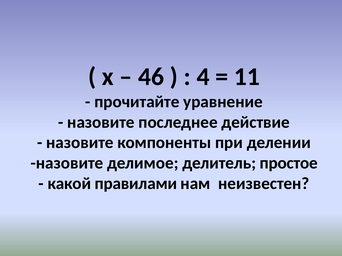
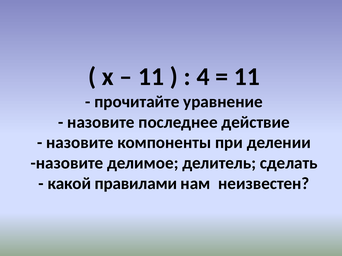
46 at (151, 77): 46 -> 11
простое: простое -> сделать
